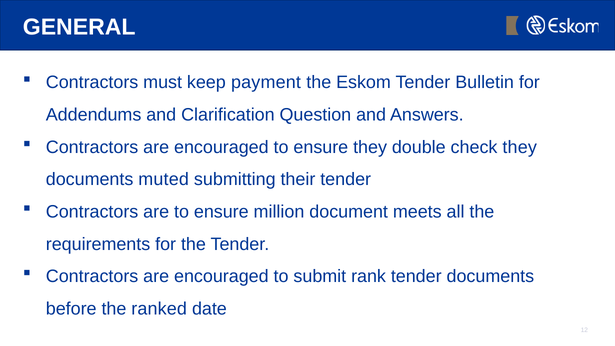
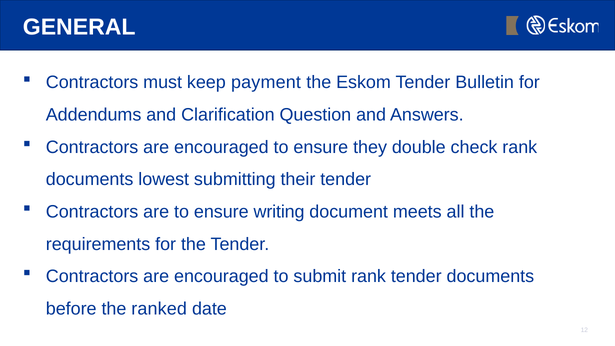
check they: they -> rank
muted: muted -> lowest
million: million -> writing
